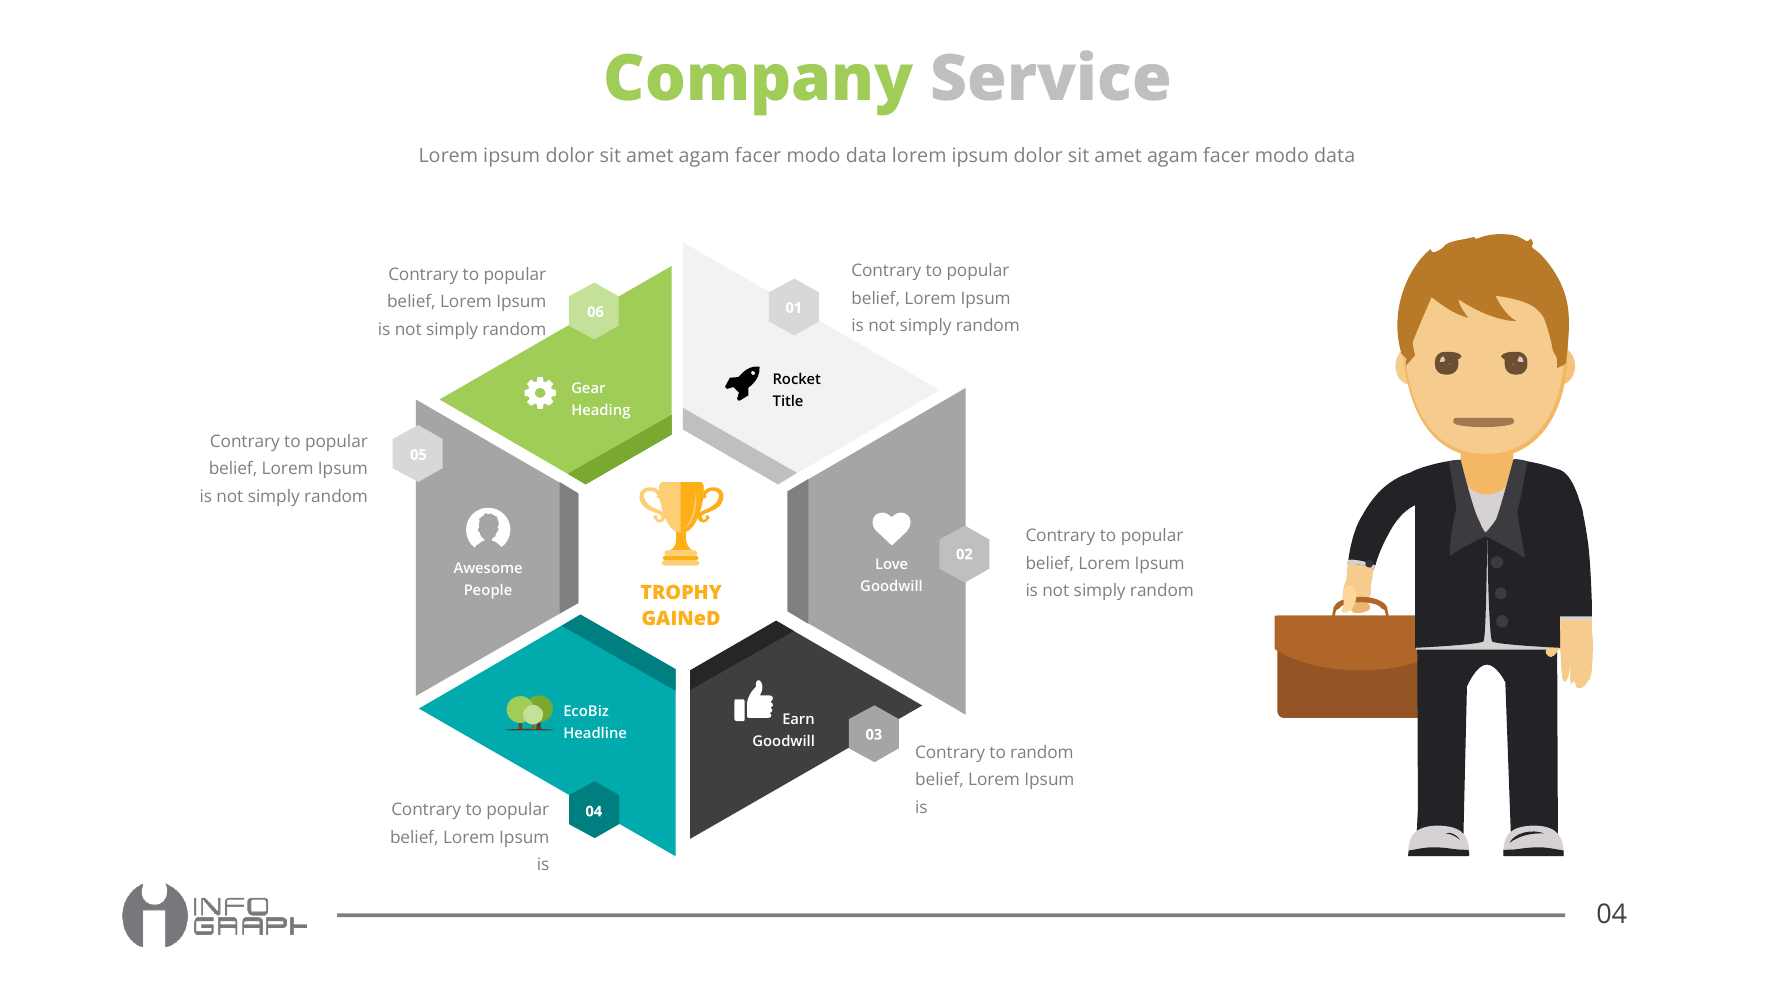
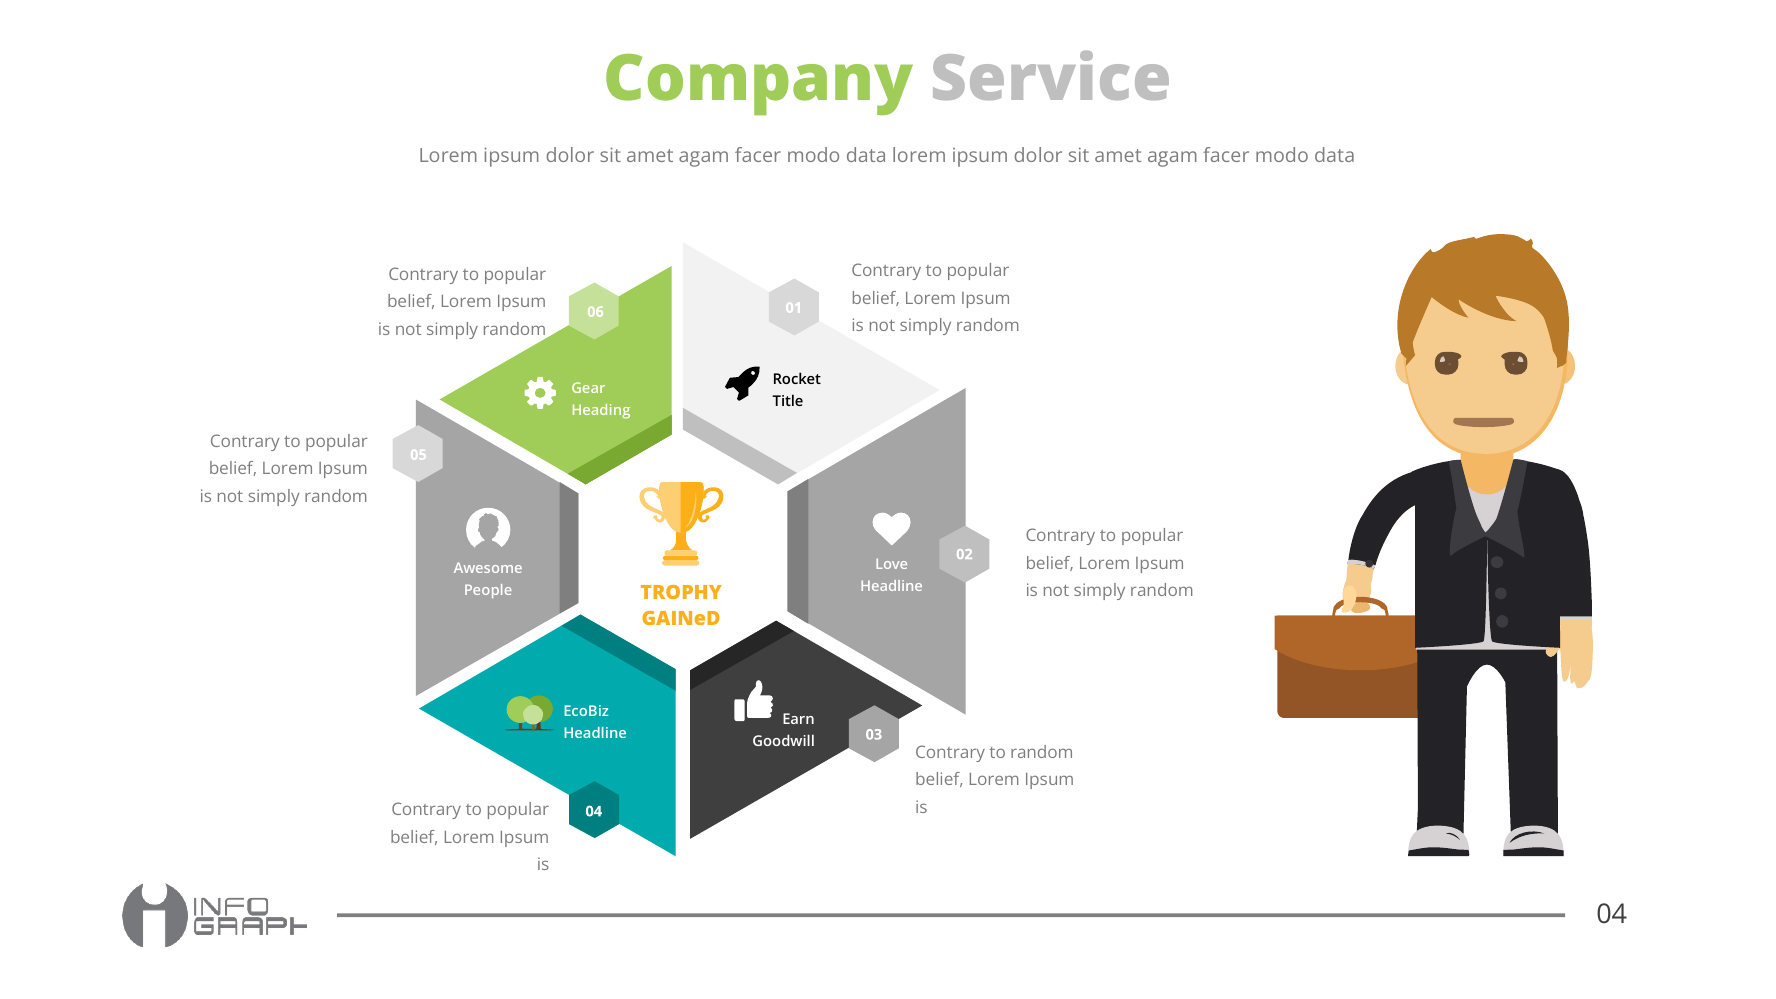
Goodwill at (892, 587): Goodwill -> Headline
